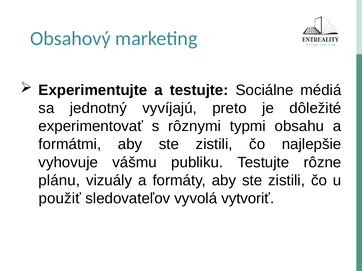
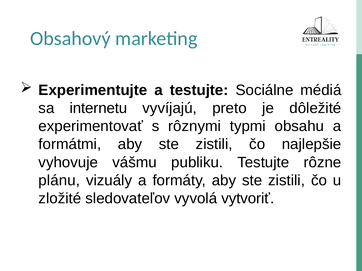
jednotný: jednotný -> internetu
použiť: použiť -> zložité
